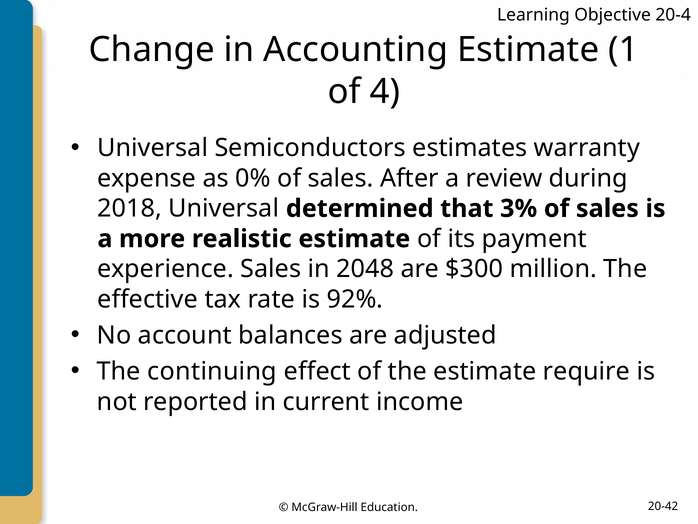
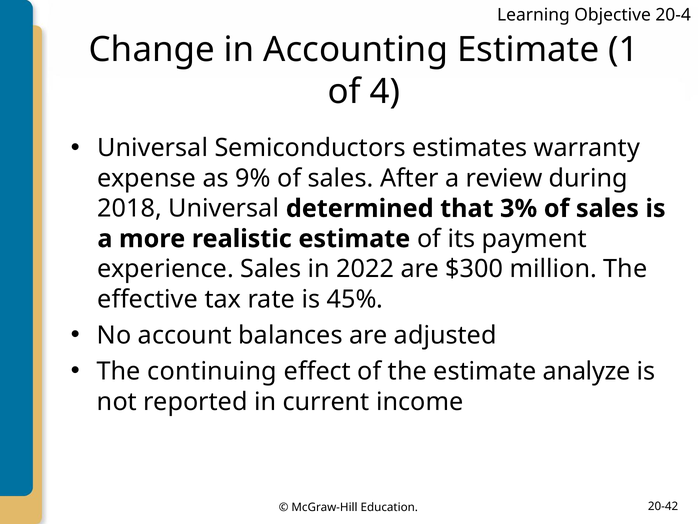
0%: 0% -> 9%
2048: 2048 -> 2022
92%: 92% -> 45%
require: require -> analyze
